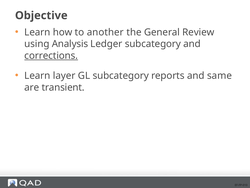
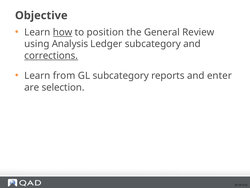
how underline: none -> present
another: another -> position
layer: layer -> from
same: same -> enter
transient: transient -> selection
